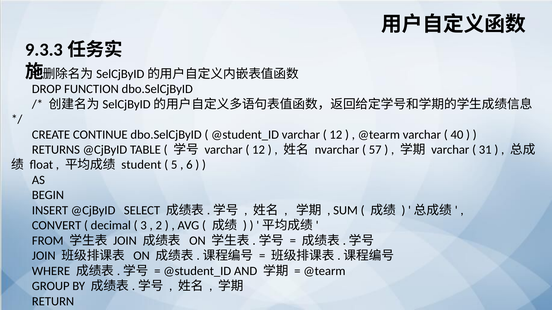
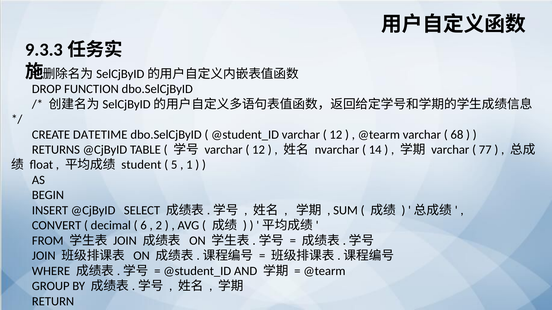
CONTINUE: CONTINUE -> DATETIME
40: 40 -> 68
57: 57 -> 14
31: 31 -> 77
6: 6 -> 1
3: 3 -> 6
